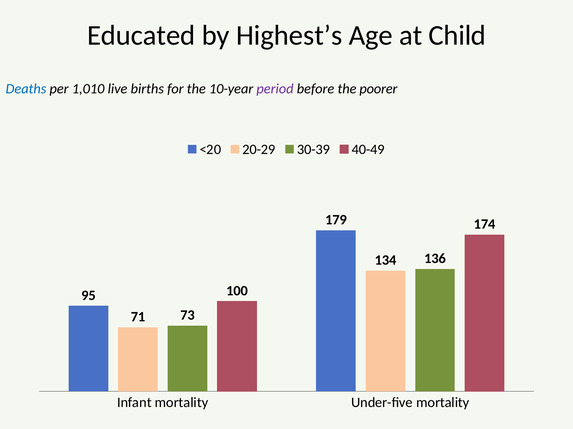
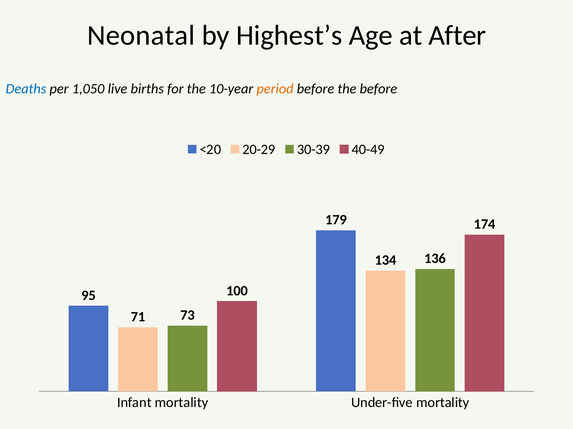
Educated: Educated -> Neonatal
Child: Child -> After
1,010: 1,010 -> 1,050
period colour: purple -> orange
the poorer: poorer -> before
